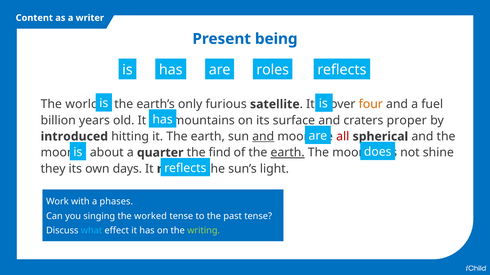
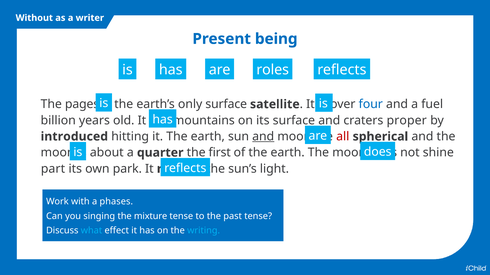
Content: Content -> Without
world: world -> pages
only furious: furious -> surface
four colour: orange -> blue
find: find -> first
earth at (288, 153) underline: present -> none
they: they -> part
days: days -> park
worked: worked -> mixture
writing colour: light green -> light blue
